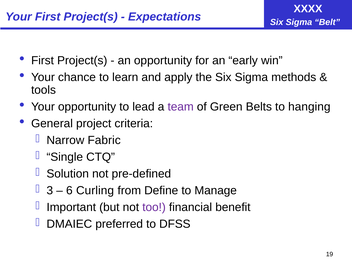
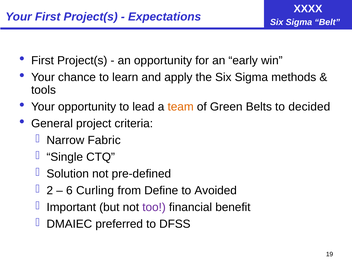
team colour: purple -> orange
hanging: hanging -> decided
3: 3 -> 2
Manage: Manage -> Avoided
